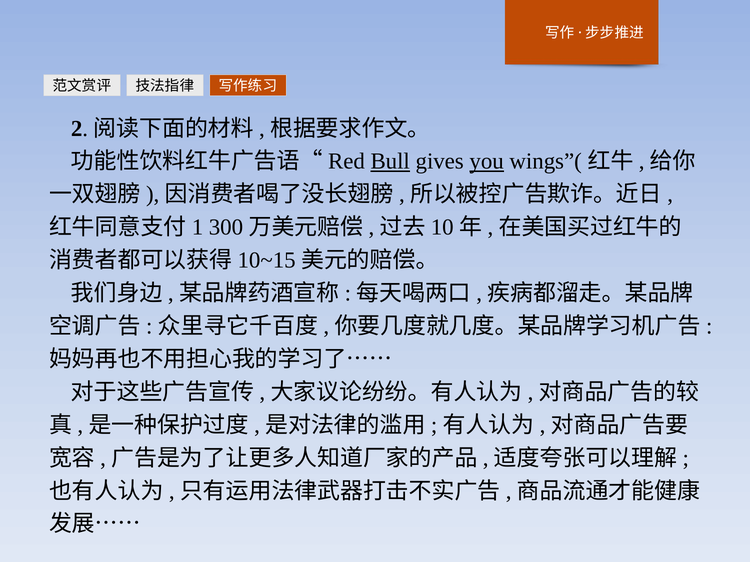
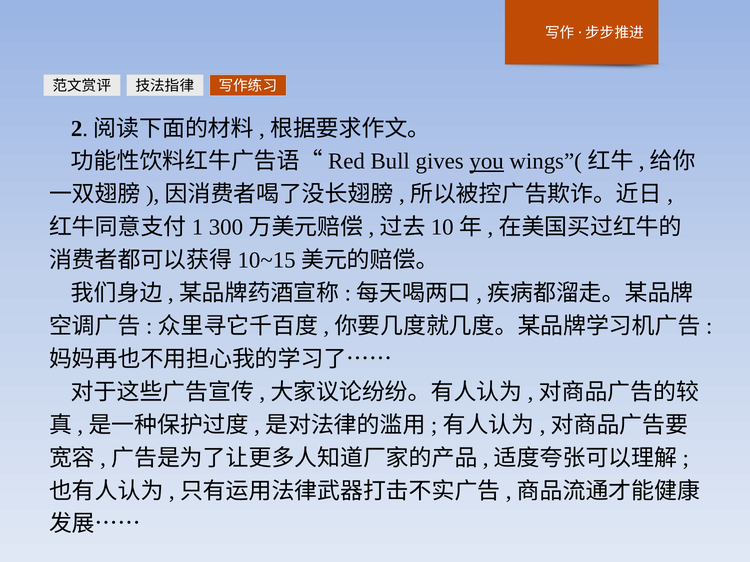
Bull underline: present -> none
